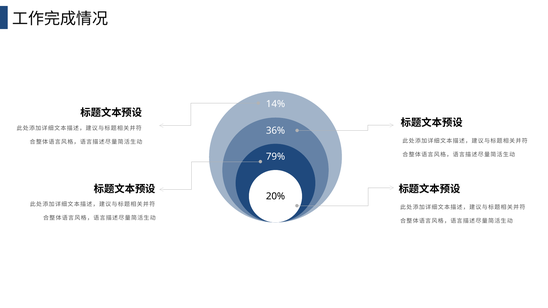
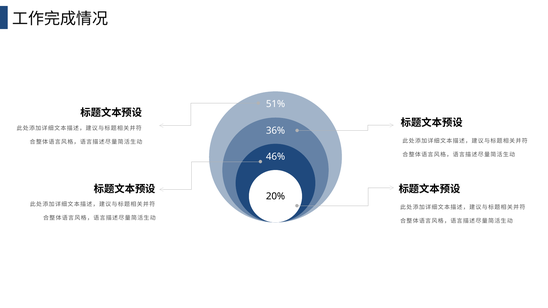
14%: 14% -> 51%
79%: 79% -> 46%
